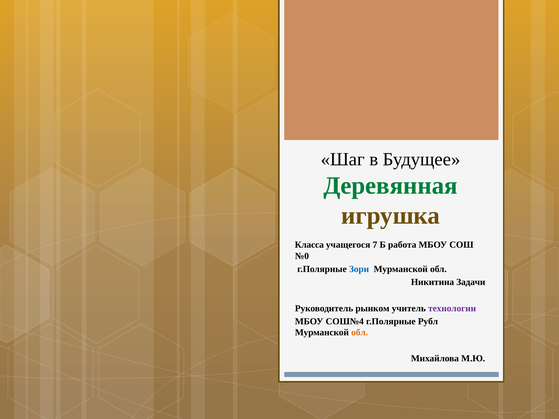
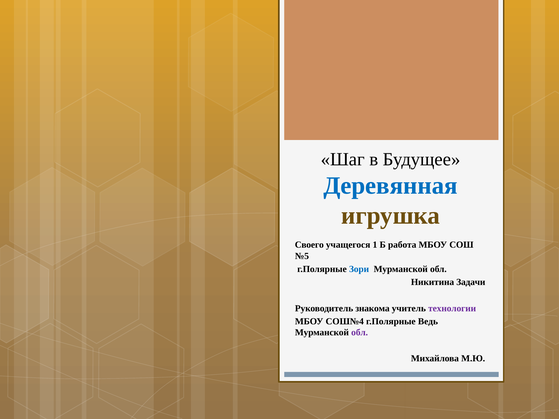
Деревянная colour: green -> blue
Класса: Класса -> Своего
7: 7 -> 1
№0: №0 -> №5
рынком: рынком -> знакома
Рубл: Рубл -> Ведь
обл at (360, 333) colour: orange -> purple
